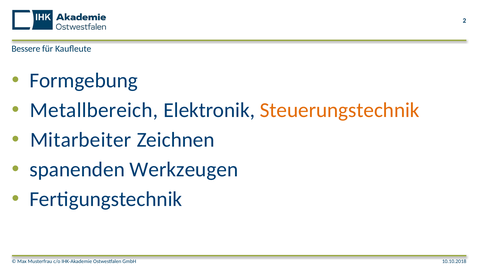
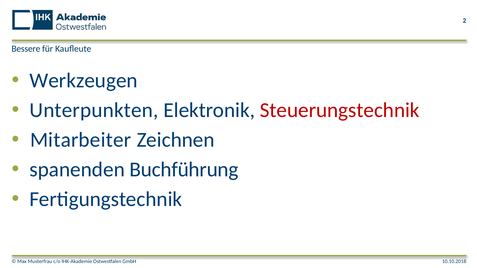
Formgebung: Formgebung -> Werkzeugen
Metallbereich: Metallbereich -> Unterpunkten
Steuerungstechnik colour: orange -> red
Werkzeugen: Werkzeugen -> Buchführung
